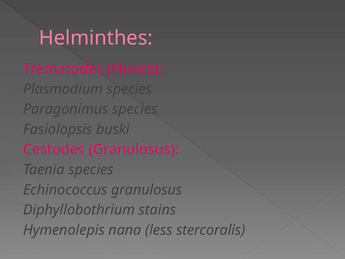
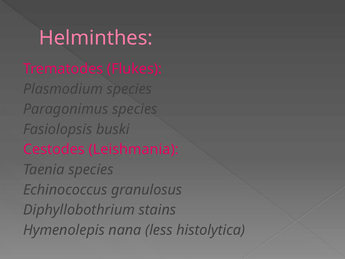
Cestodes Granulosus: Granulosus -> Leishmania
stercoralis: stercoralis -> histolytica
